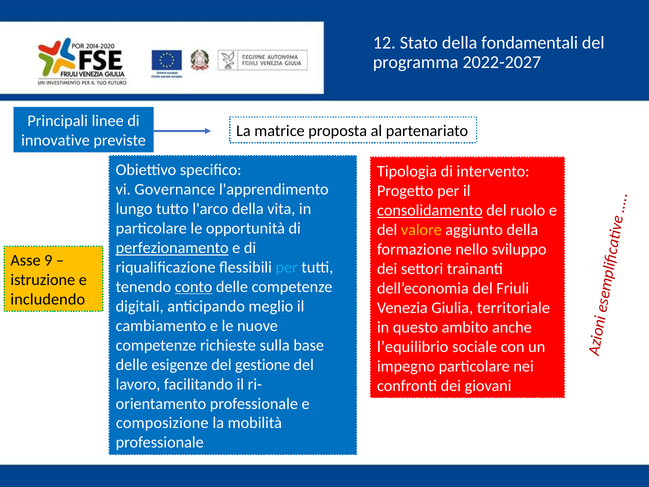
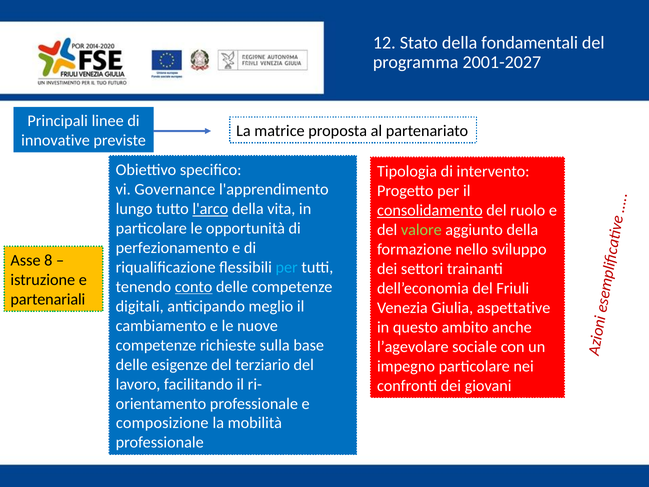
2022-2027: 2022-2027 -> 2001-2027
l'arco underline: none -> present
valore colour: yellow -> light green
perfezionamento underline: present -> none
9: 9 -> 8
includendo: includendo -> partenariali
territoriale: territoriale -> aspettative
l’equilibrio: l’equilibrio -> l’agevolare
gestione: gestione -> terziario
